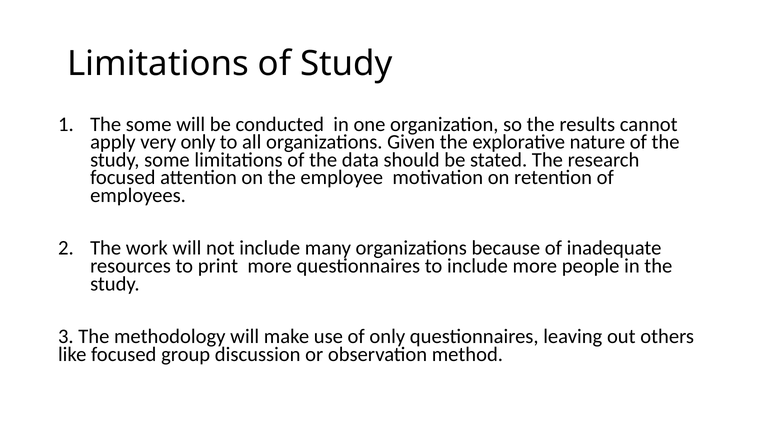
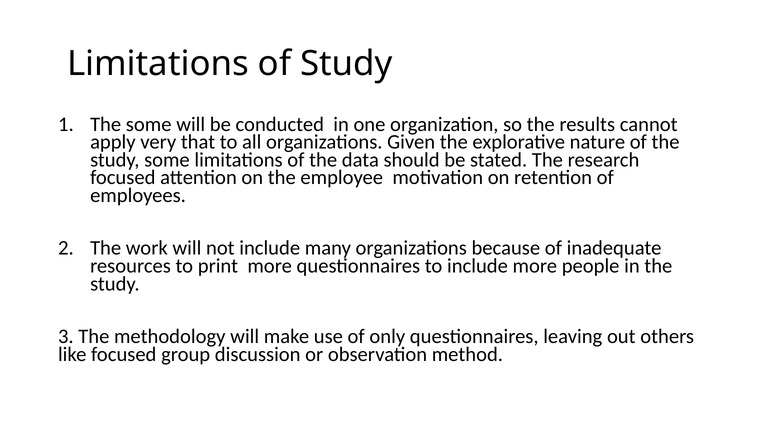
very only: only -> that
